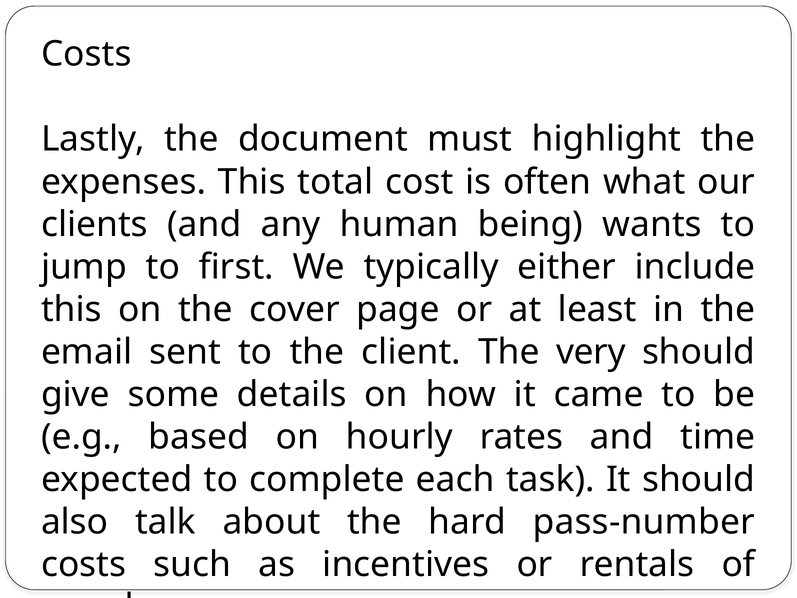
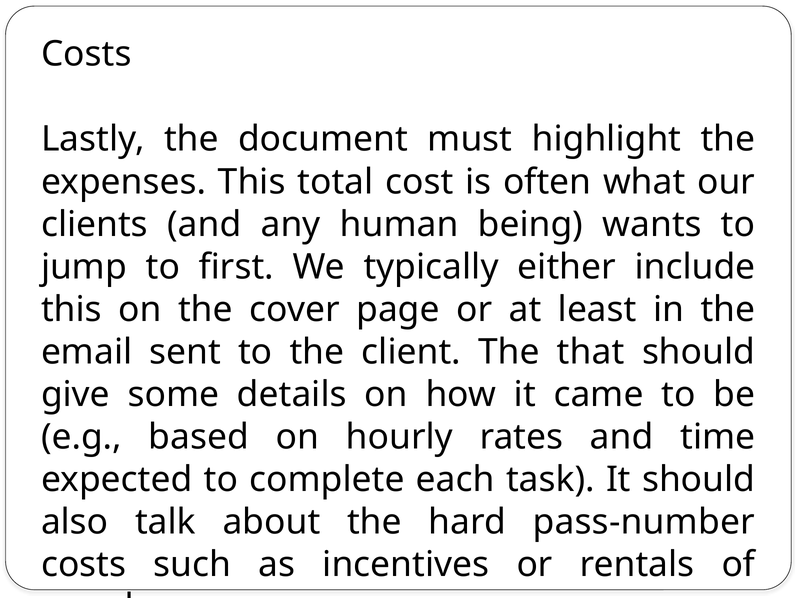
very: very -> that
